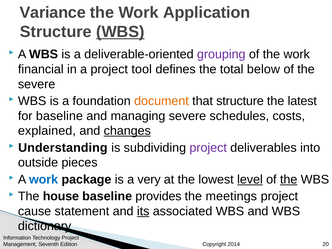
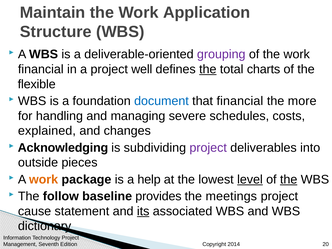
Variance: Variance -> Maintain
WBS at (120, 32) underline: present -> none
tool: tool -> well
the at (208, 69) underline: none -> present
below: below -> charts
severe at (37, 84): severe -> flexible
document colour: orange -> blue
that structure: structure -> financial
latest: latest -> more
for baseline: baseline -> handling
changes underline: present -> none
Understanding: Understanding -> Acknowledging
work at (44, 179) colour: blue -> orange
very: very -> help
house: house -> follow
